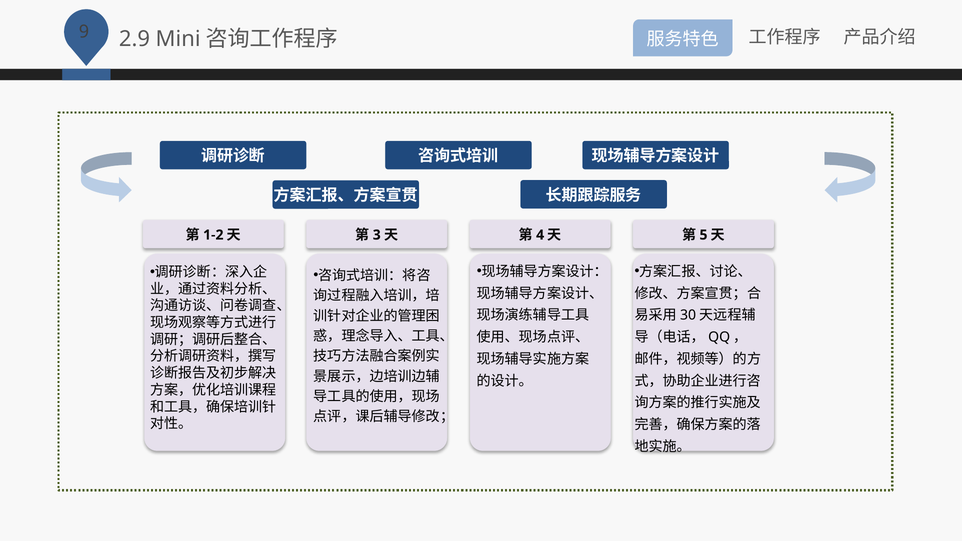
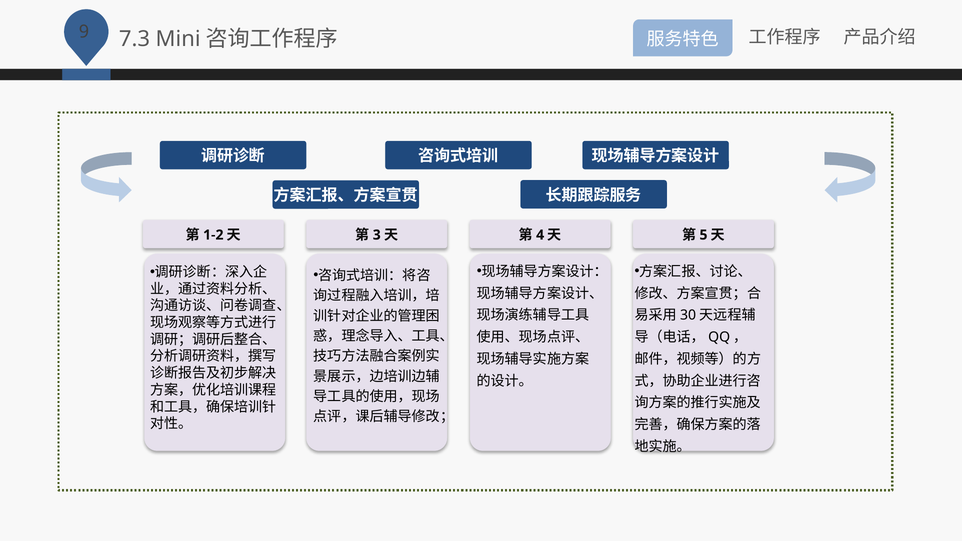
2.9: 2.9 -> 7.3
